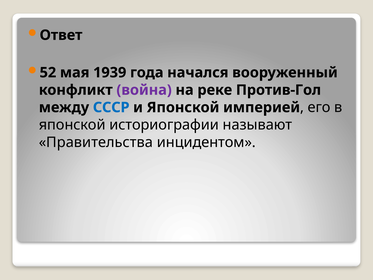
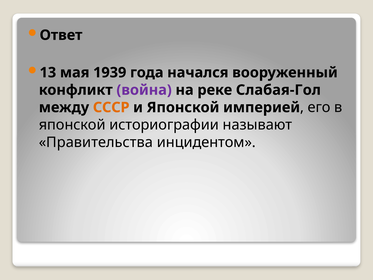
52: 52 -> 13
Против-Гол: Против-Гол -> Слабая-Гол
СССР colour: blue -> orange
